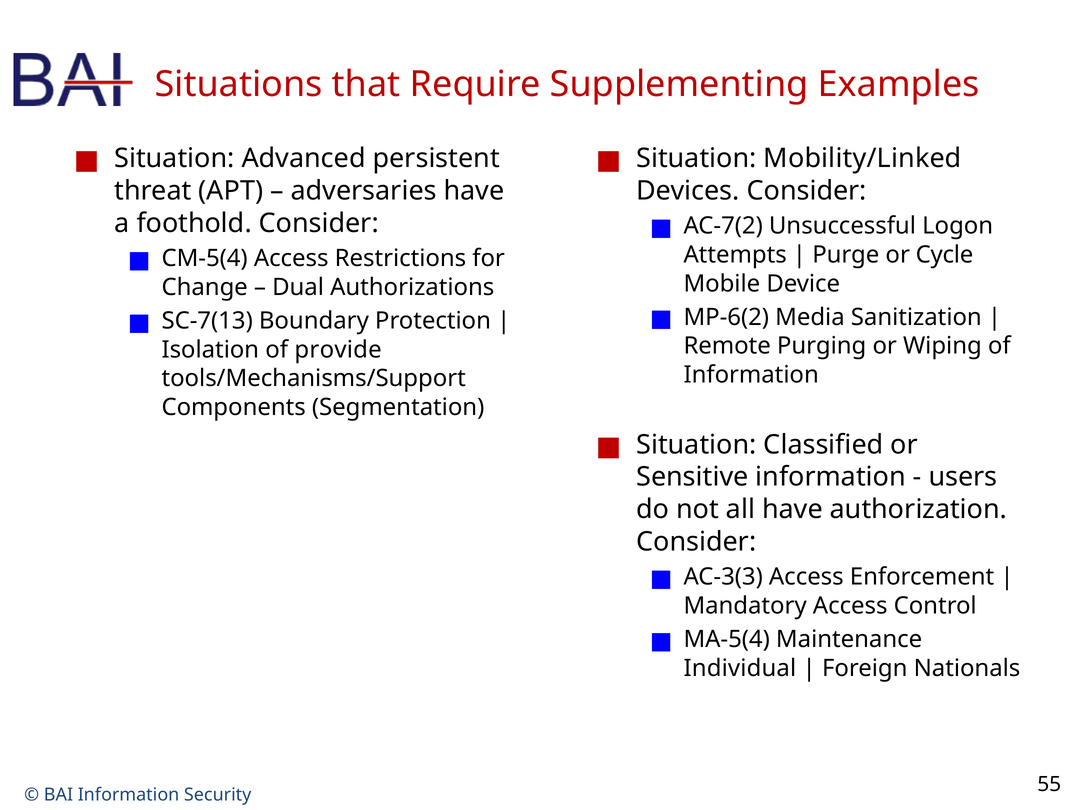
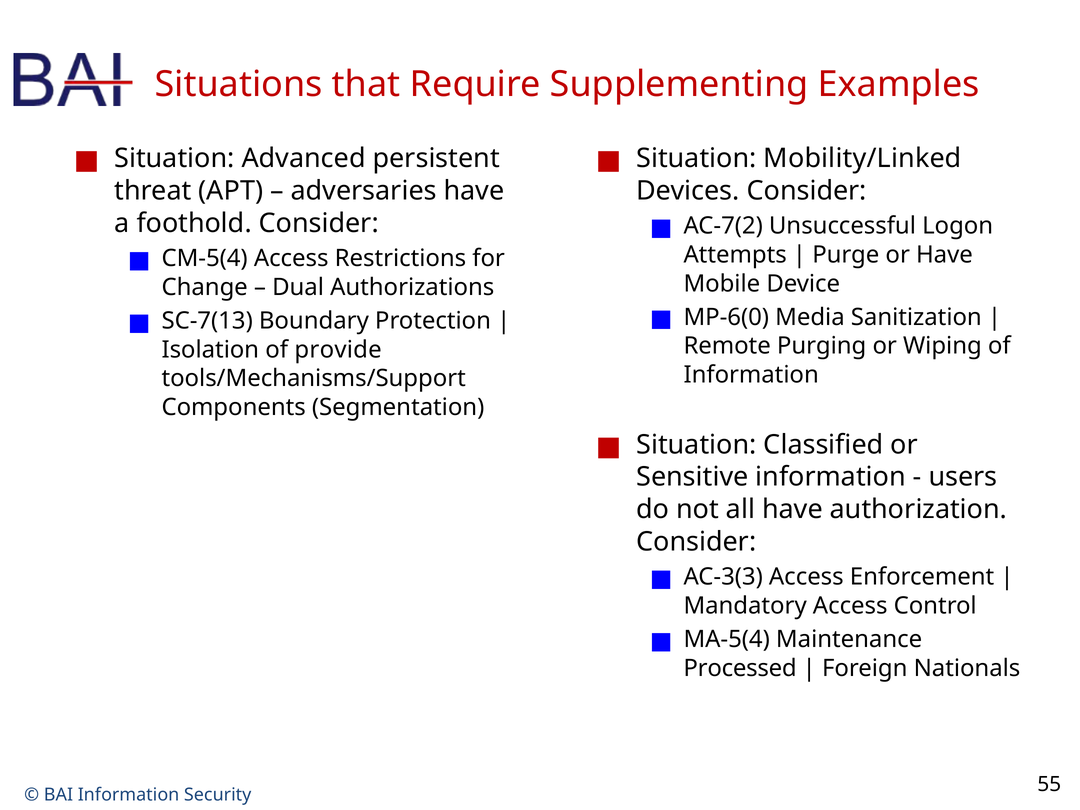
or Cycle: Cycle -> Have
MP-6(2: MP-6(2 -> MP-6(0
Individual: Individual -> Processed
